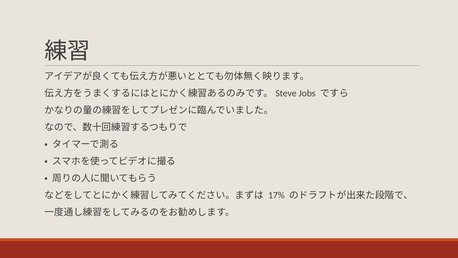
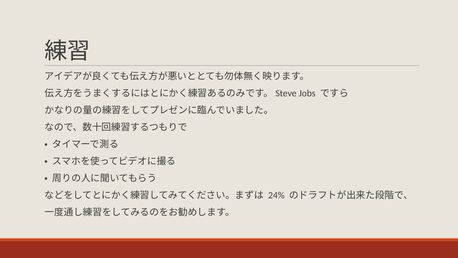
17%: 17% -> 24%
